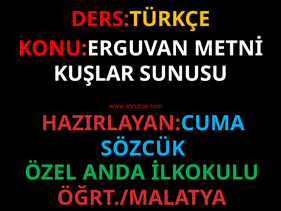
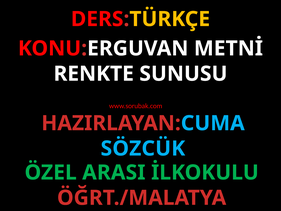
KUŞLAR: KUŞLAR -> RENKTE
ANDA: ANDA -> ARASI
